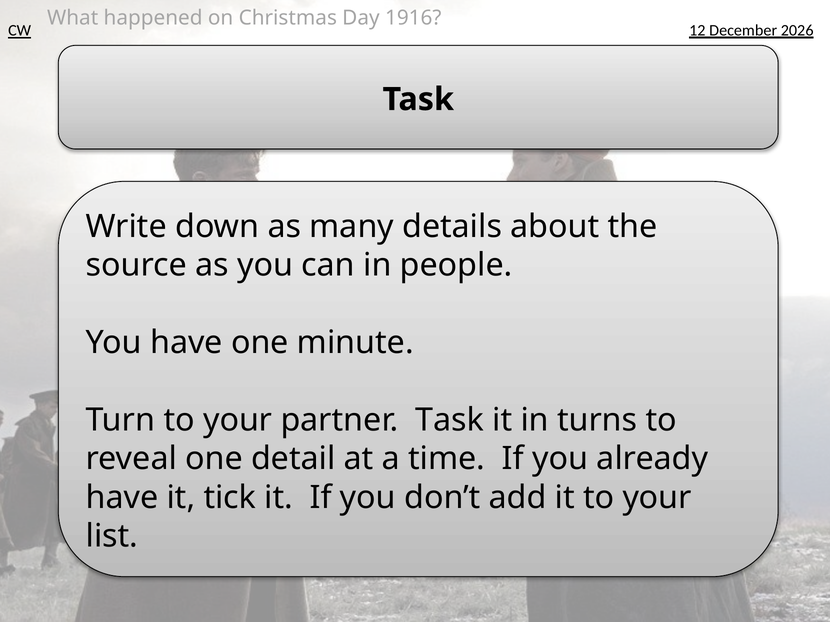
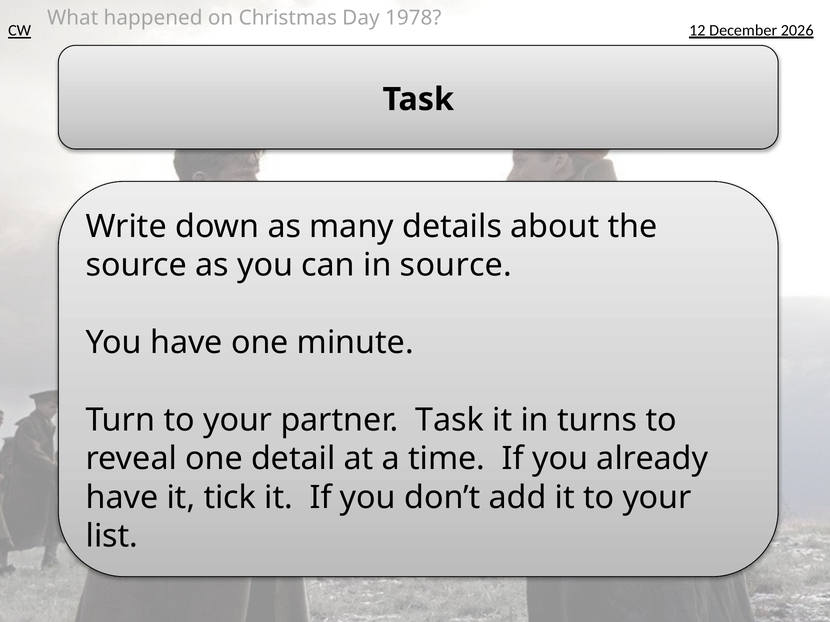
1916: 1916 -> 1978
in people: people -> source
